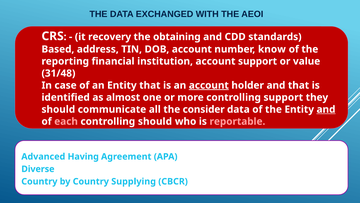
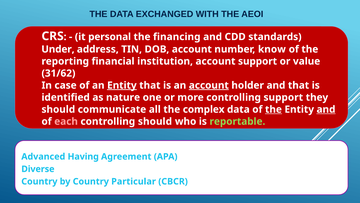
recovery: recovery -> personal
obtaining: obtaining -> financing
Based: Based -> Under
31/48: 31/48 -> 31/62
Entity at (122, 85) underline: none -> present
almost: almost -> nature
consider: consider -> complex
the at (273, 109) underline: none -> present
reportable colour: pink -> light green
Supplying: Supplying -> Particular
